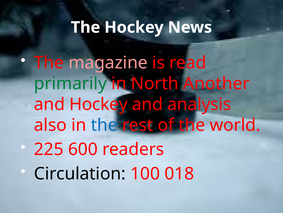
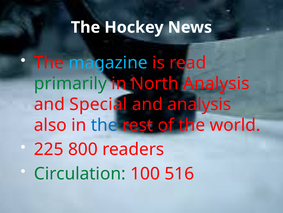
magazine colour: pink -> light blue
North Another: Another -> Analysis
and Hockey: Hockey -> Special
600: 600 -> 800
Circulation colour: black -> green
018: 018 -> 516
